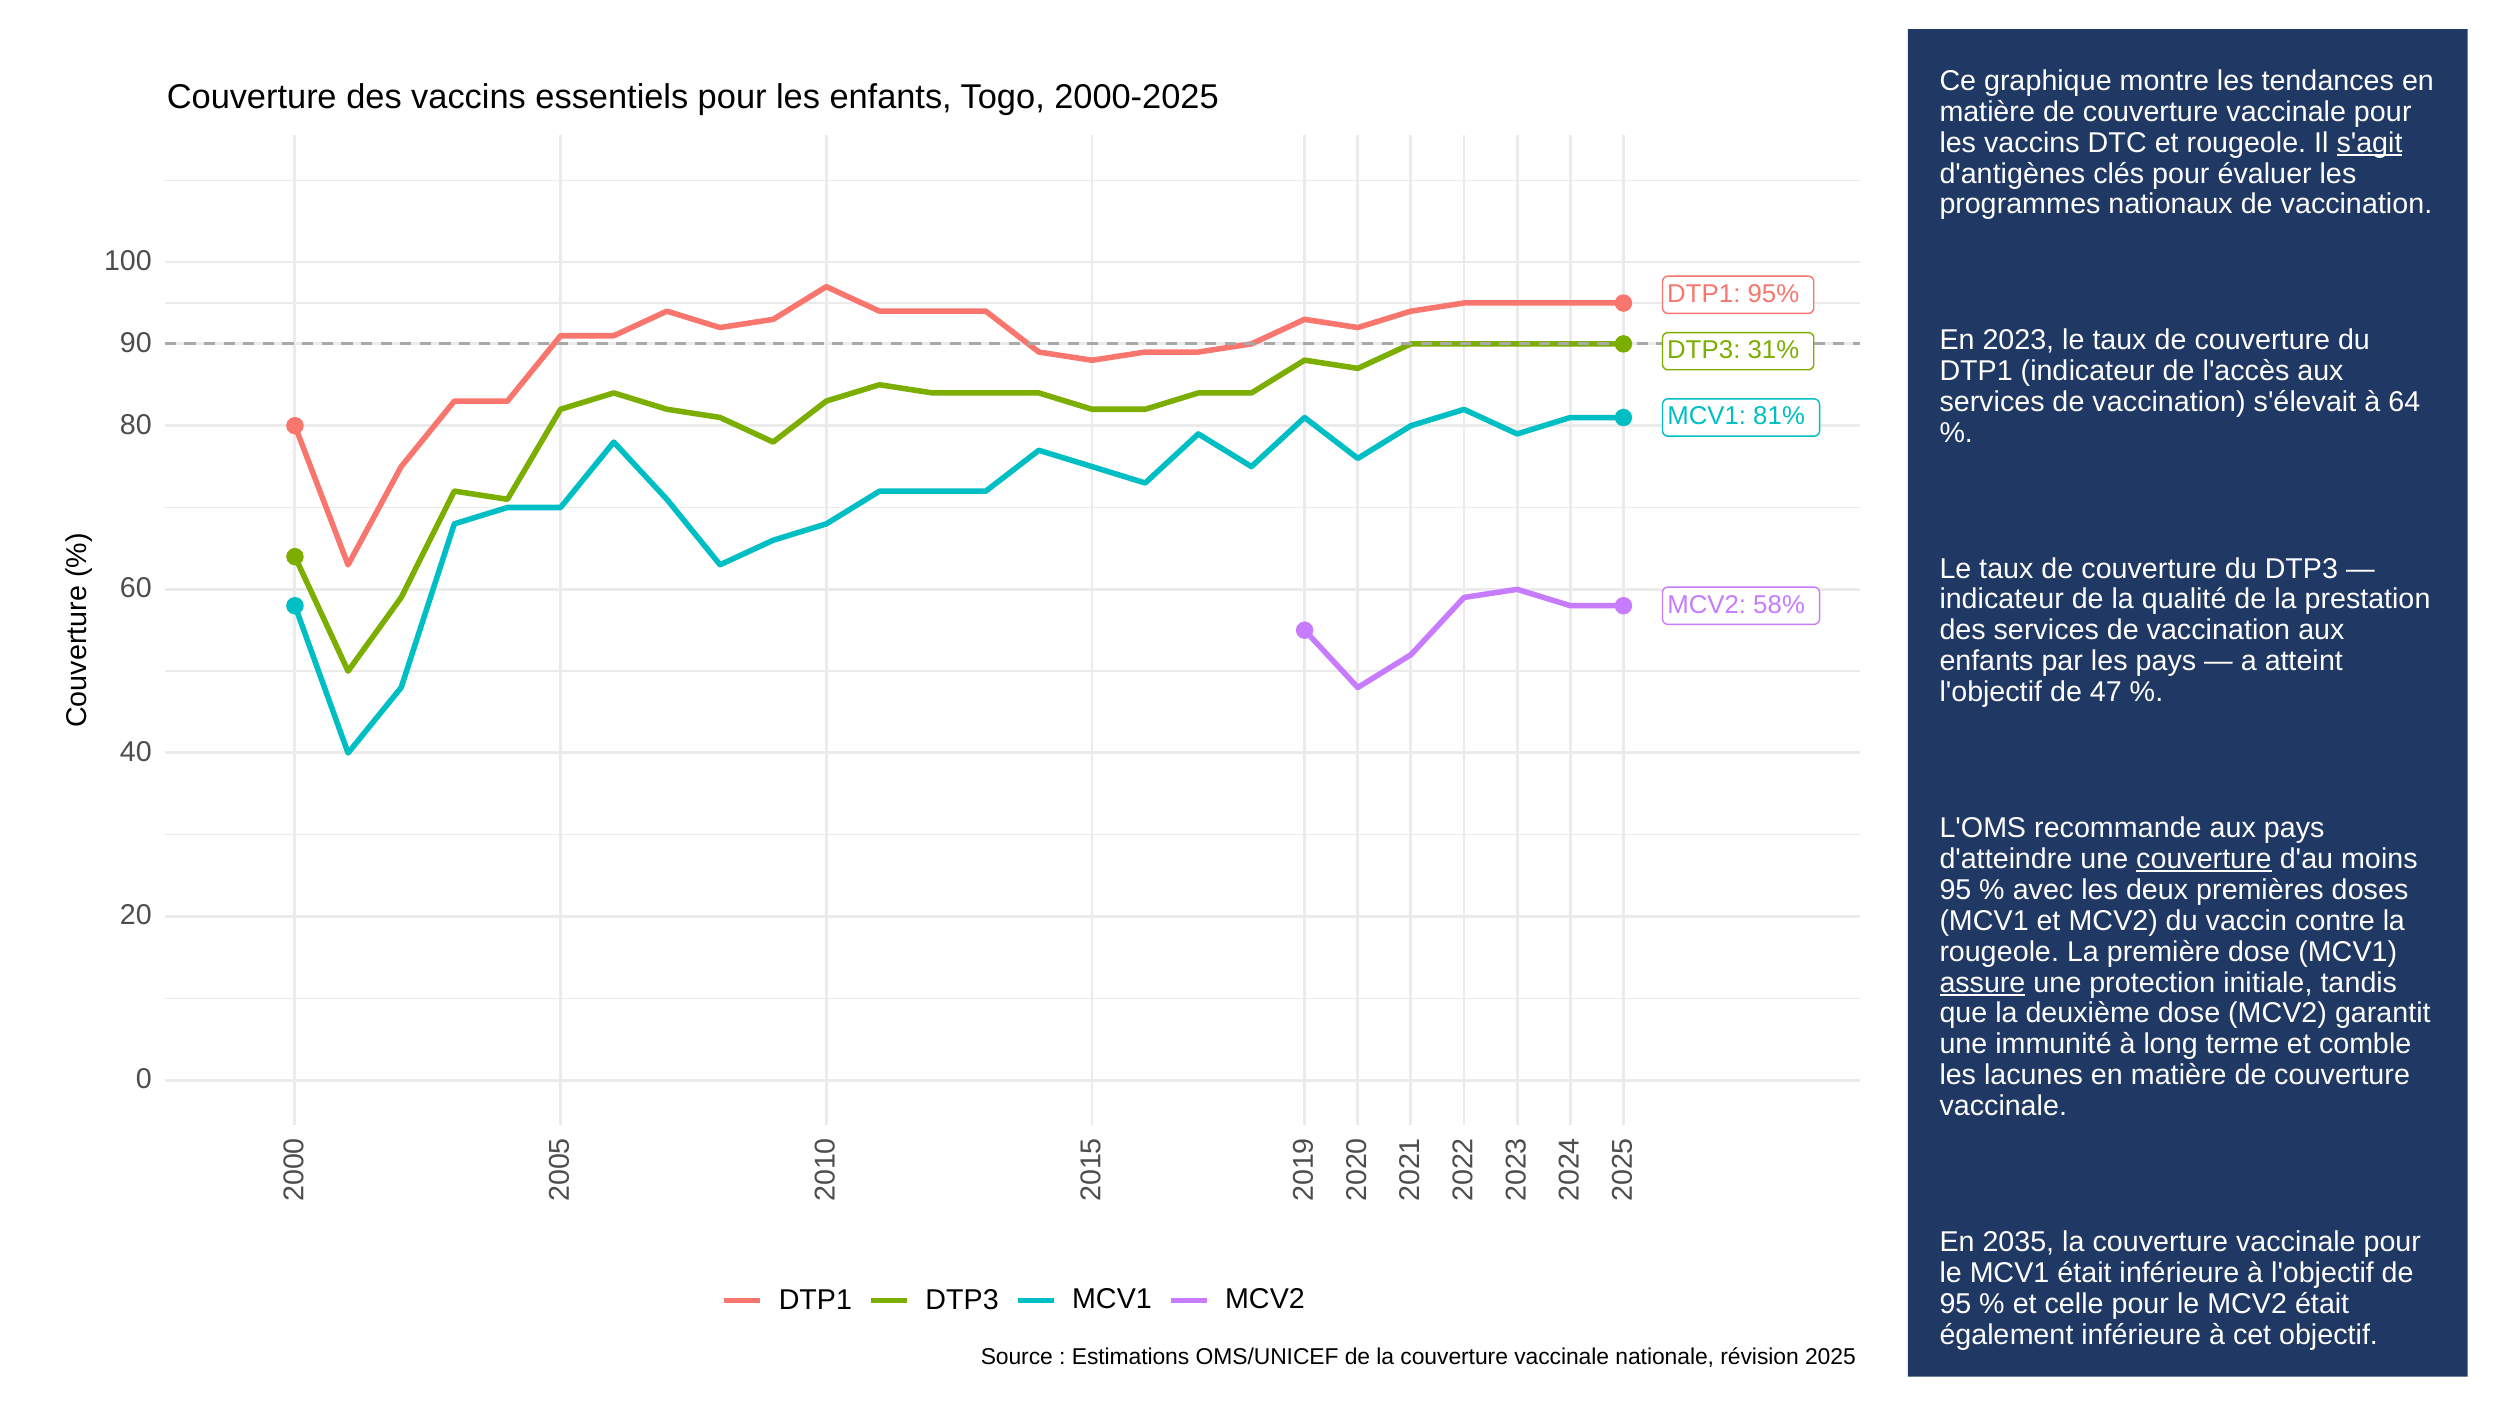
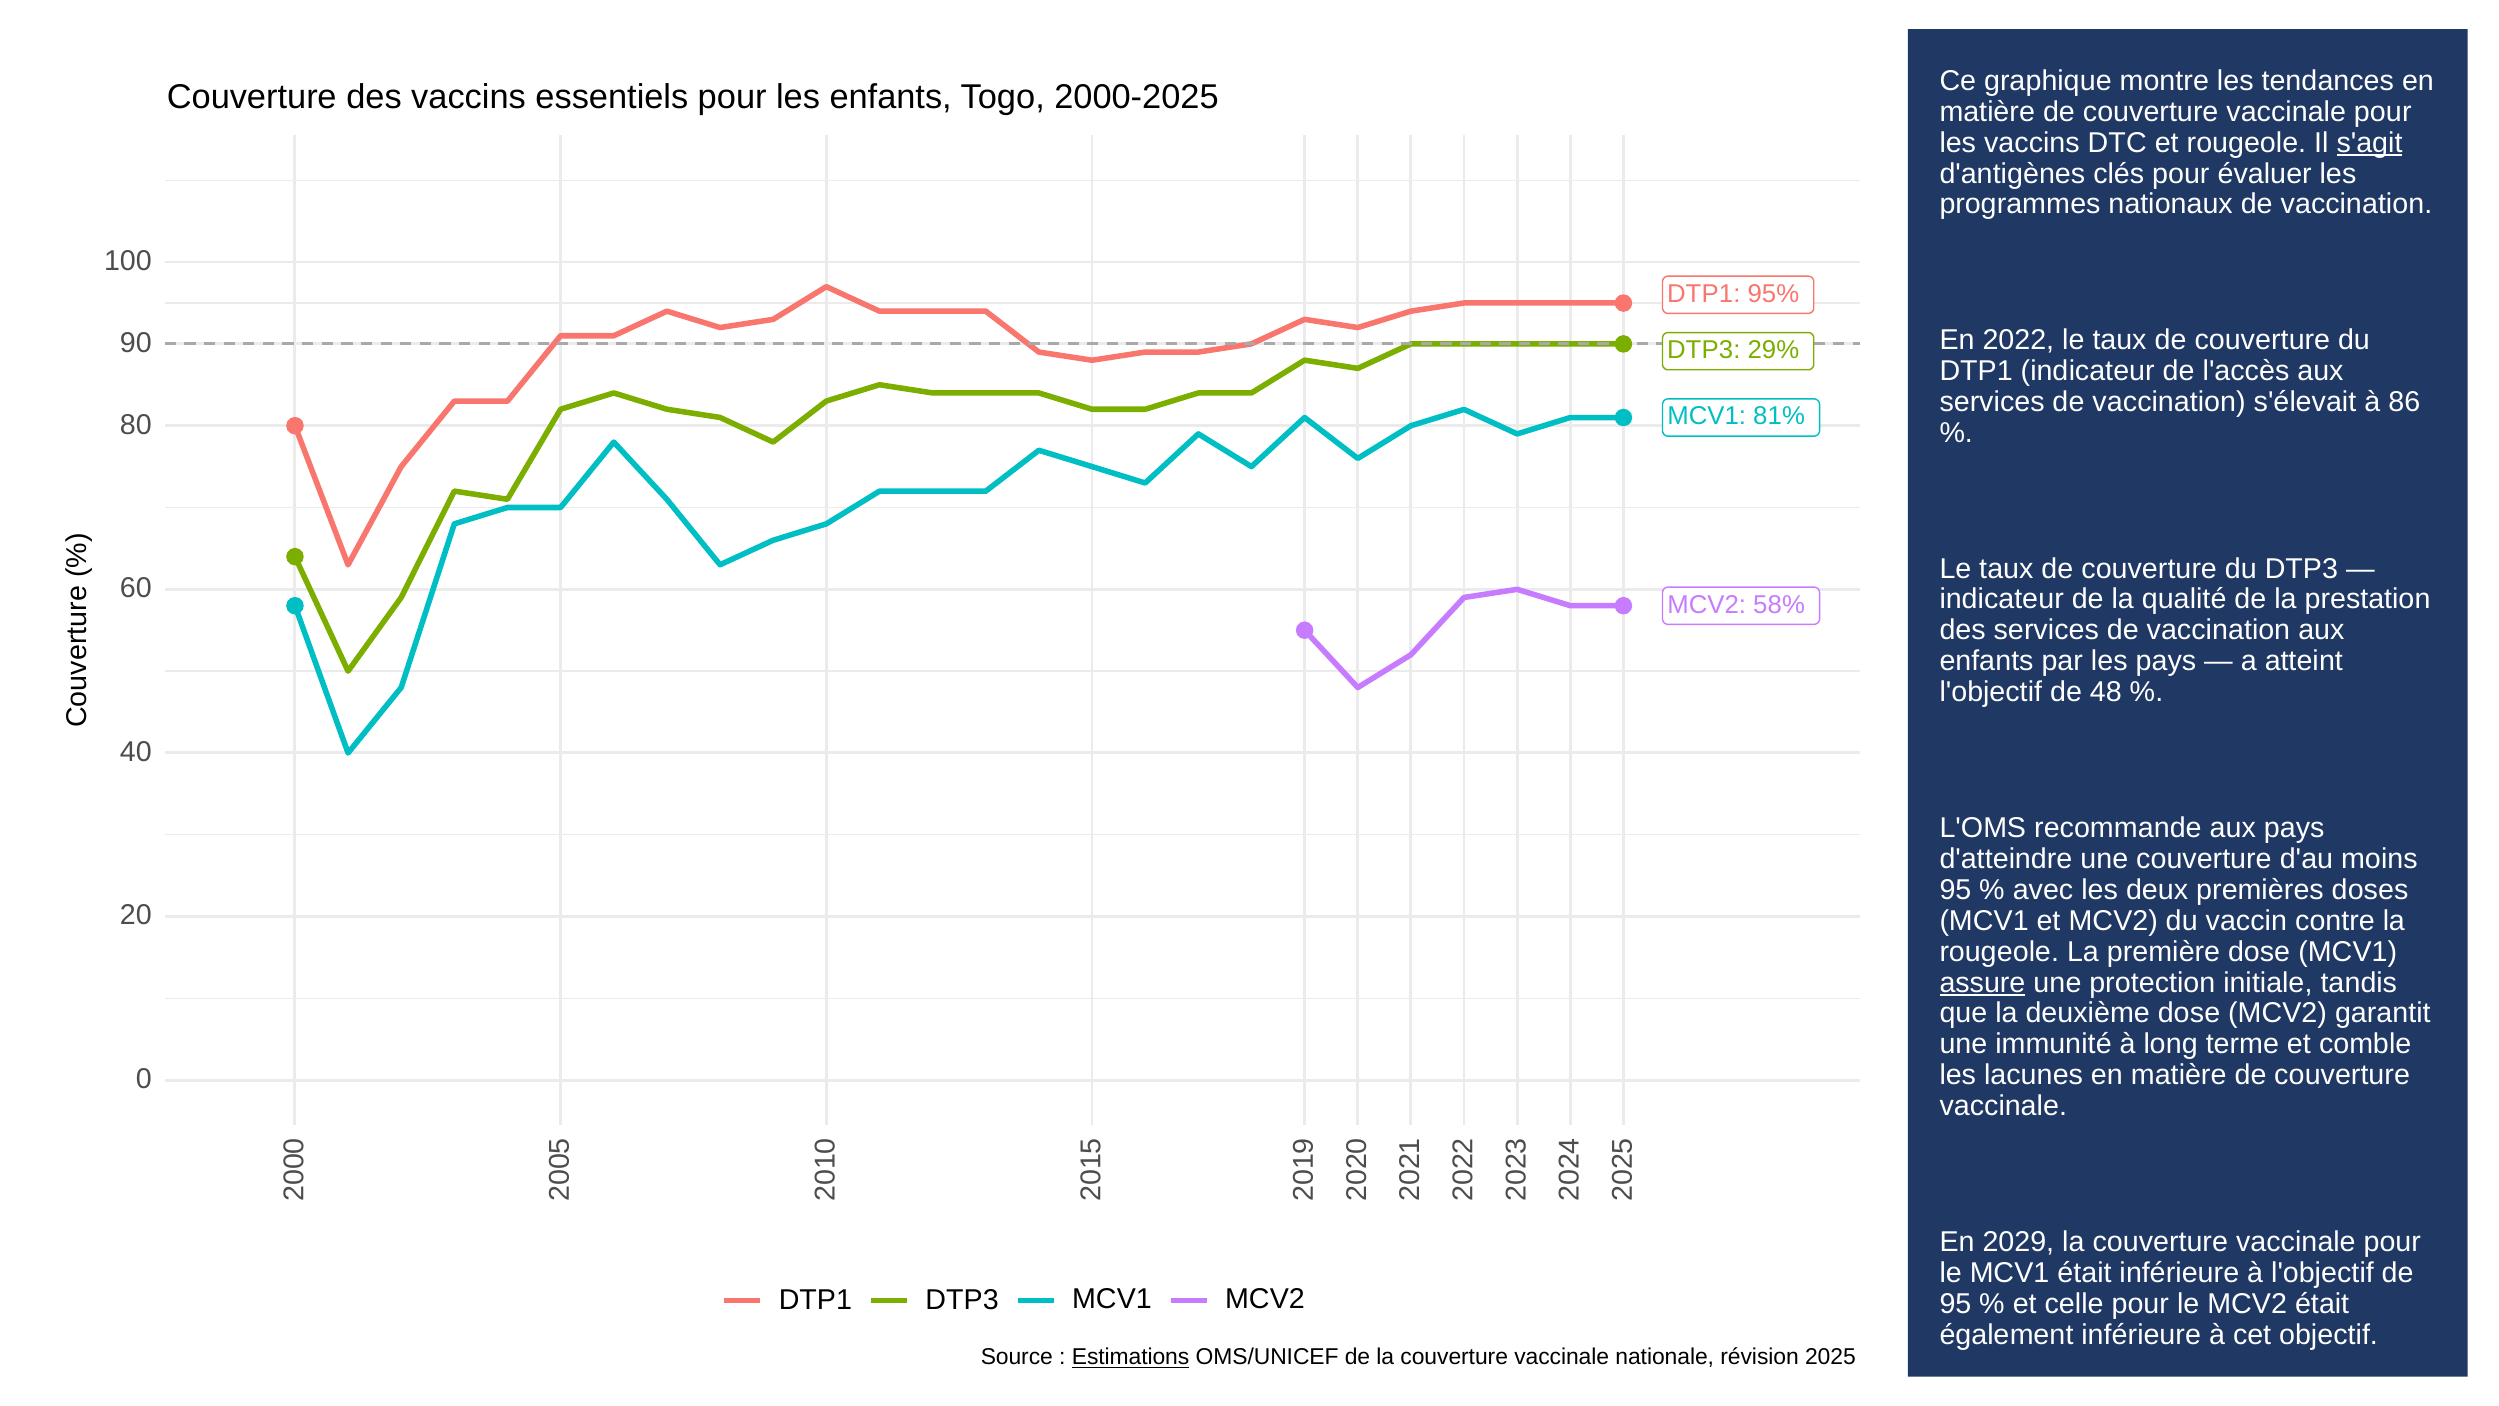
2023: 2023 -> 2022
31%: 31% -> 29%
64: 64 -> 86
47: 47 -> 48
couverture at (2204, 859) underline: present -> none
2035: 2035 -> 2029
Estimations underline: none -> present
